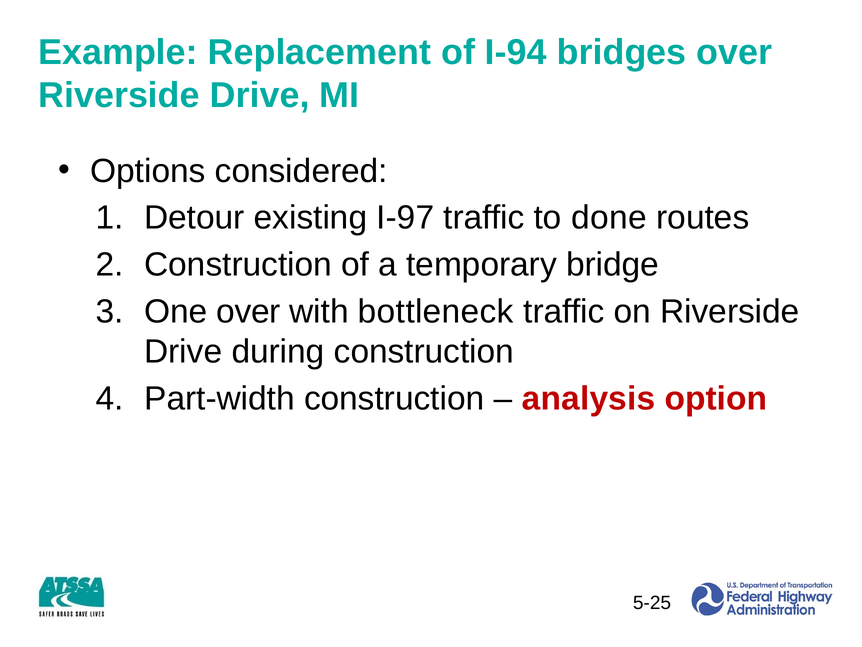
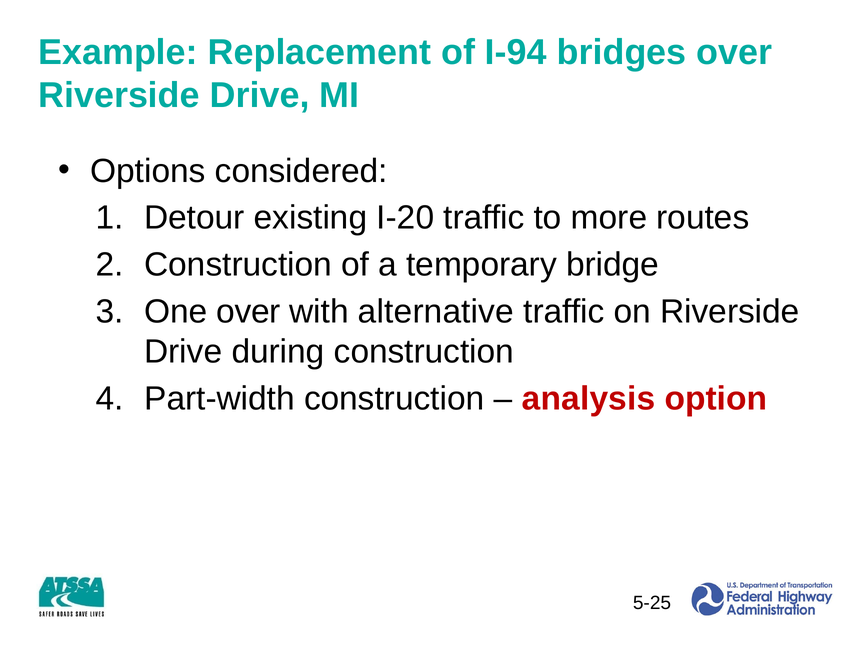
I-97: I-97 -> I-20
done: done -> more
bottleneck: bottleneck -> alternative
